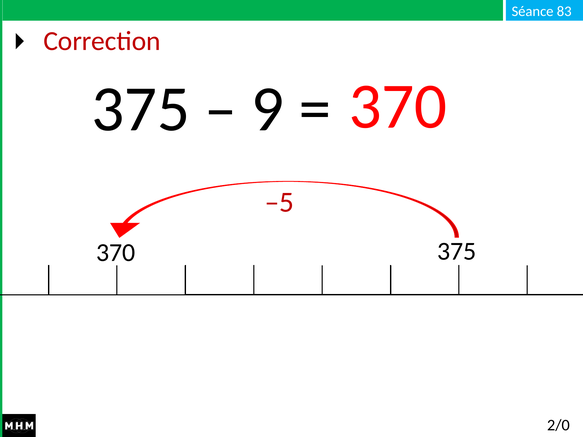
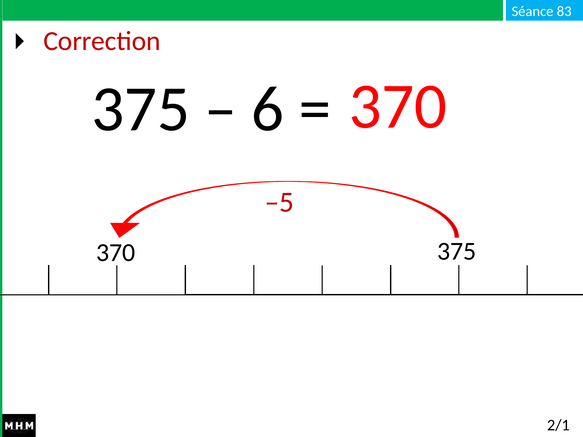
9: 9 -> 6
2/0: 2/0 -> 2/1
